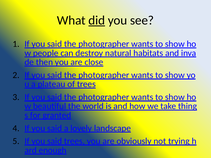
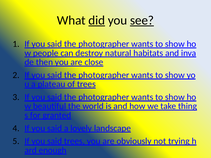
see at (142, 20) underline: none -> present
